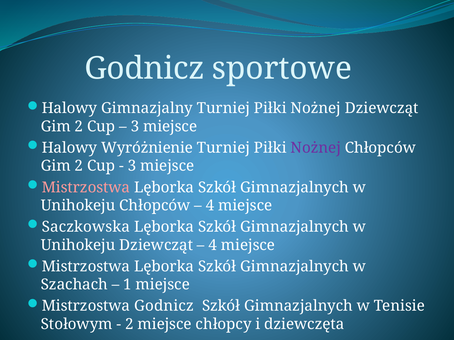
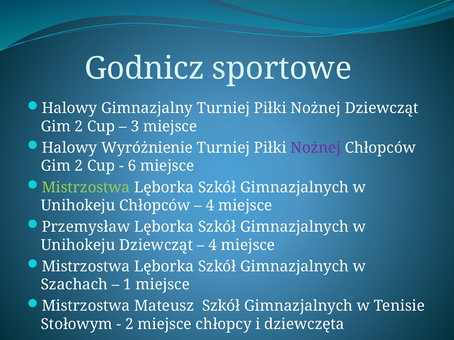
3 at (132, 166): 3 -> 6
Mistrzostwa at (86, 188) colour: pink -> light green
Saczkowska: Saczkowska -> Przemysław
Mistrzostwa Godnicz: Godnicz -> Mateusz
